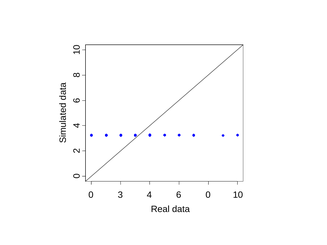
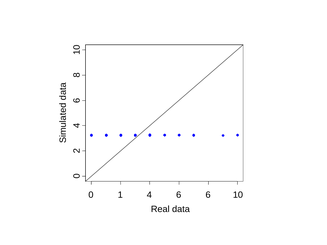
0 3: 3 -> 1
6 0: 0 -> 6
